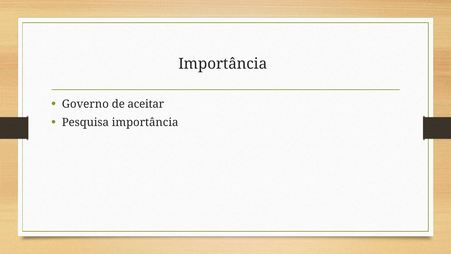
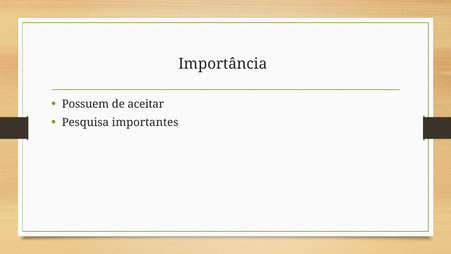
Governo: Governo -> Possuem
Pesquisa importância: importância -> importantes
